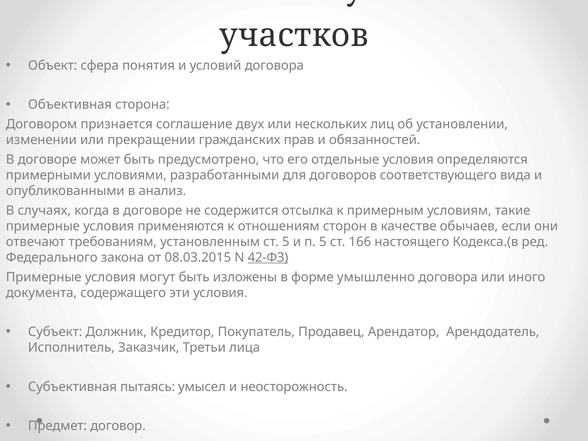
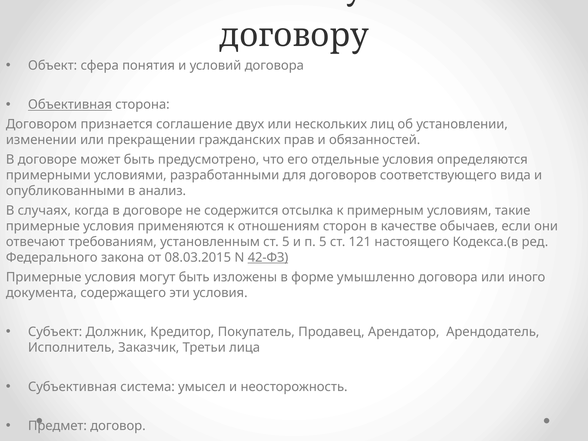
участков: участков -> договору
Объективная underline: none -> present
166: 166 -> 121
пытаясь: пытаясь -> система
